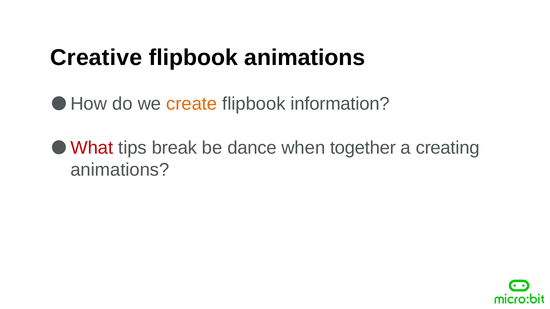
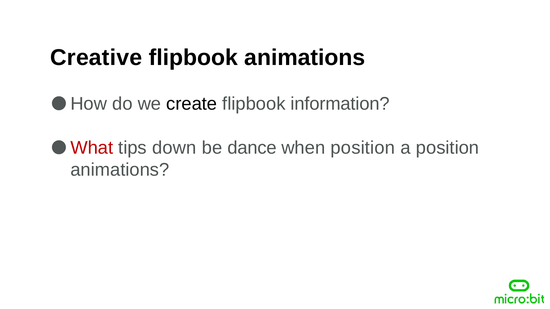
create colour: orange -> black
break: break -> down
when together: together -> position
a creating: creating -> position
